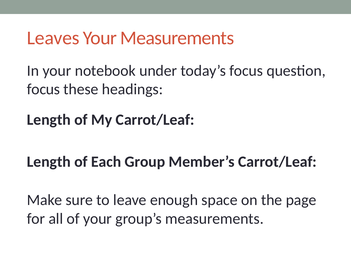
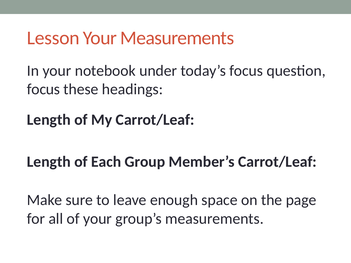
Leaves: Leaves -> Lesson
